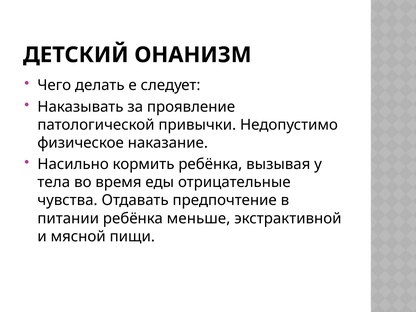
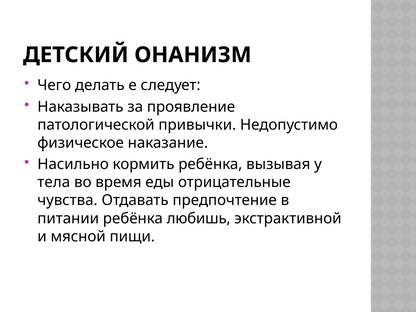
меньше: меньше -> любишь
